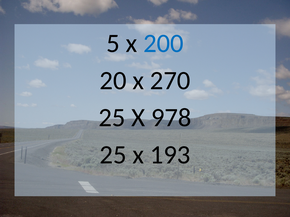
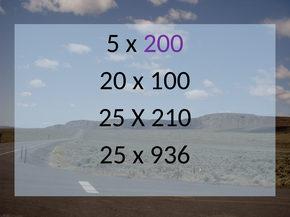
200 colour: blue -> purple
270: 270 -> 100
978: 978 -> 210
193: 193 -> 936
